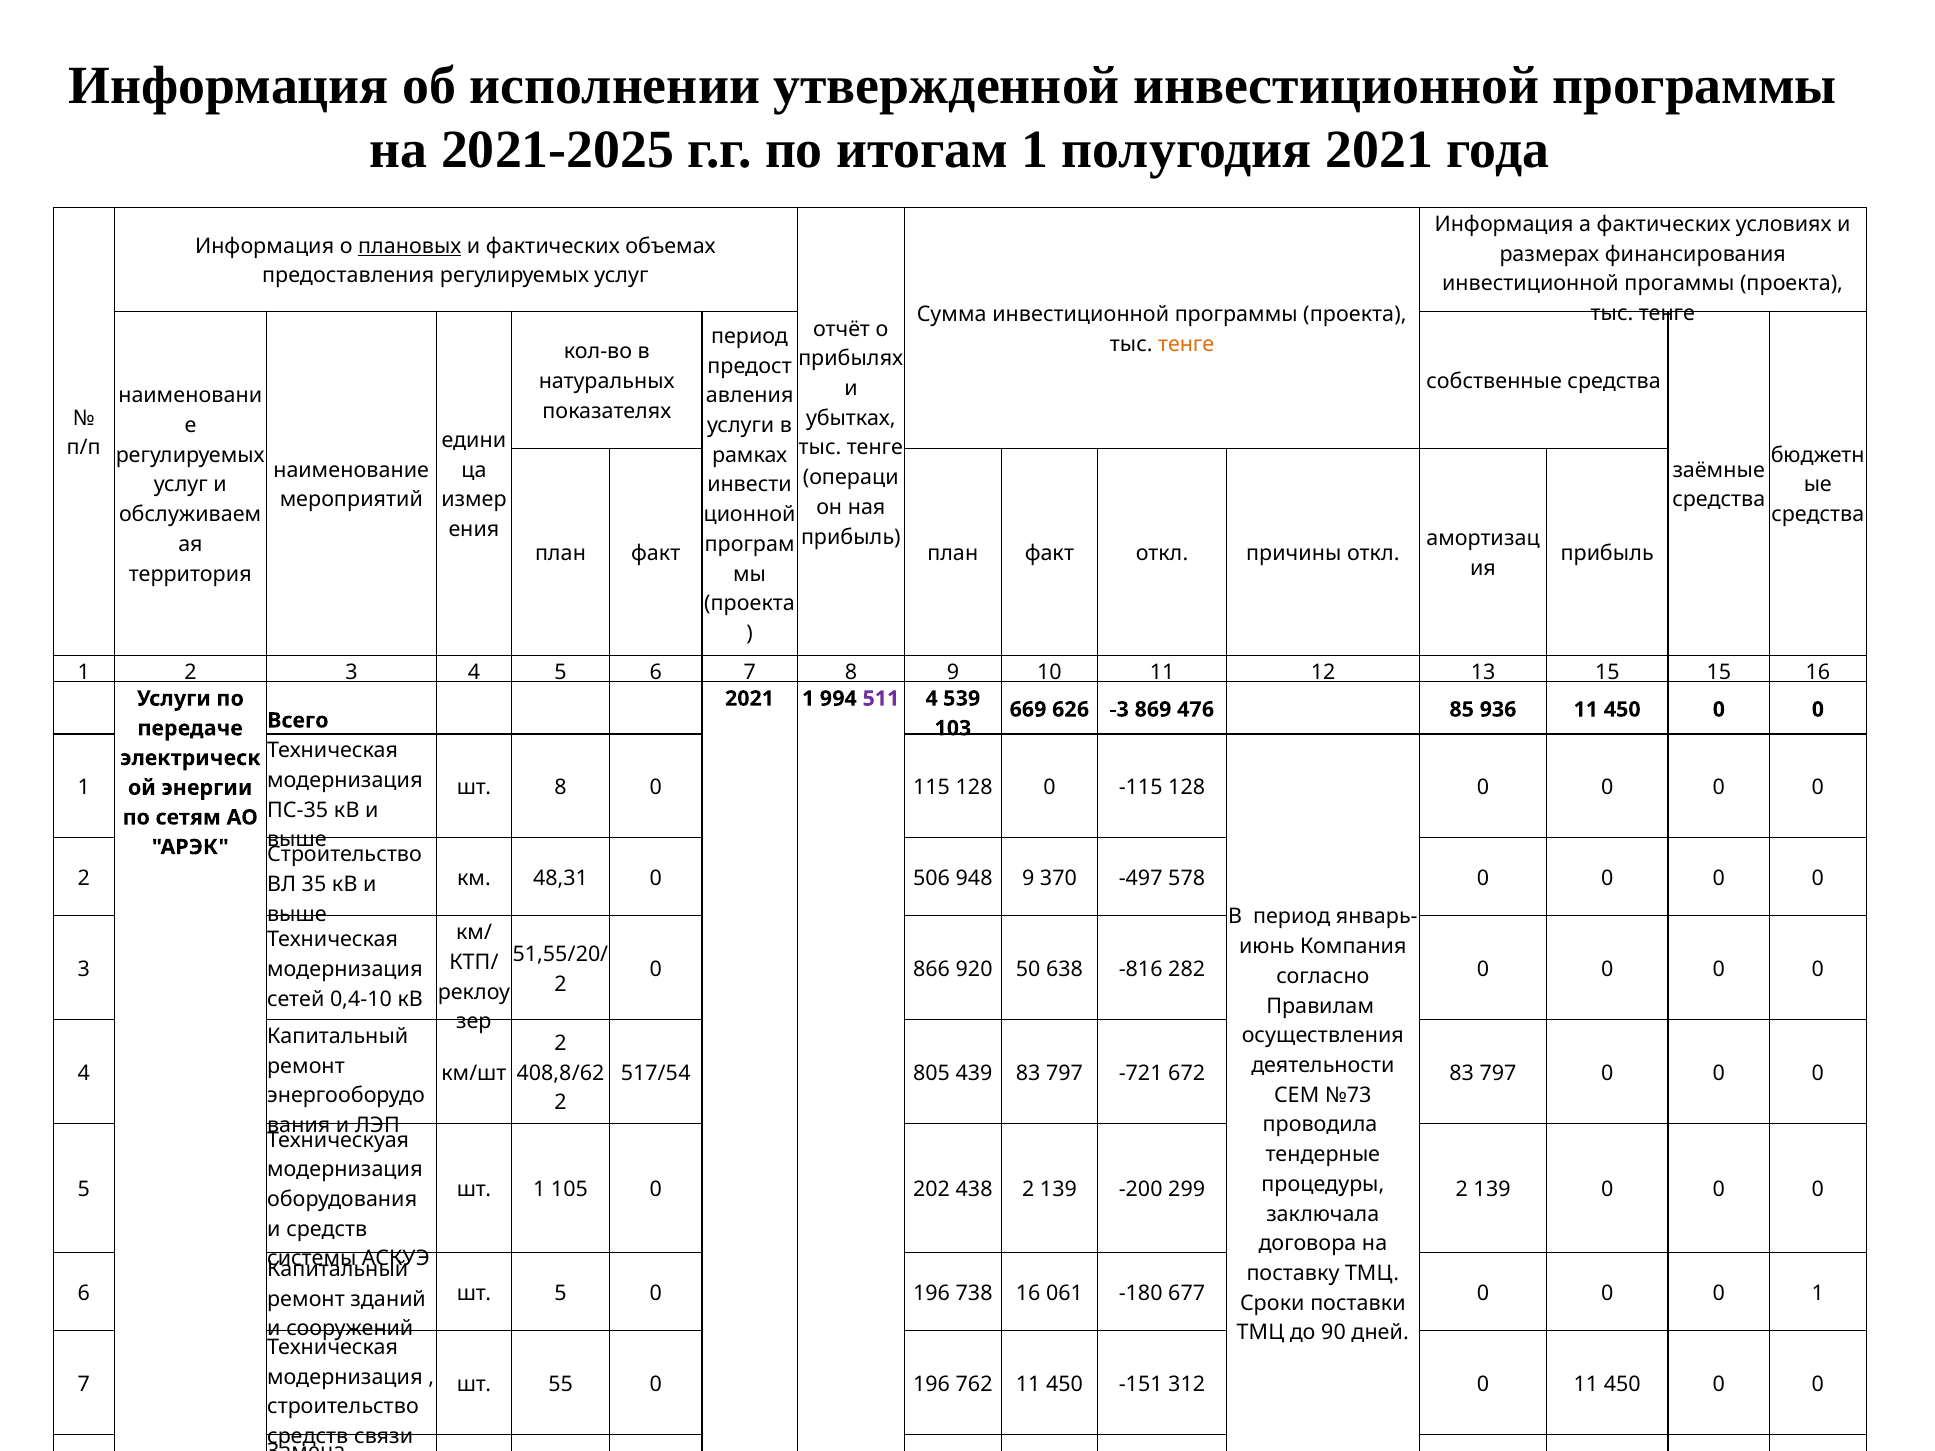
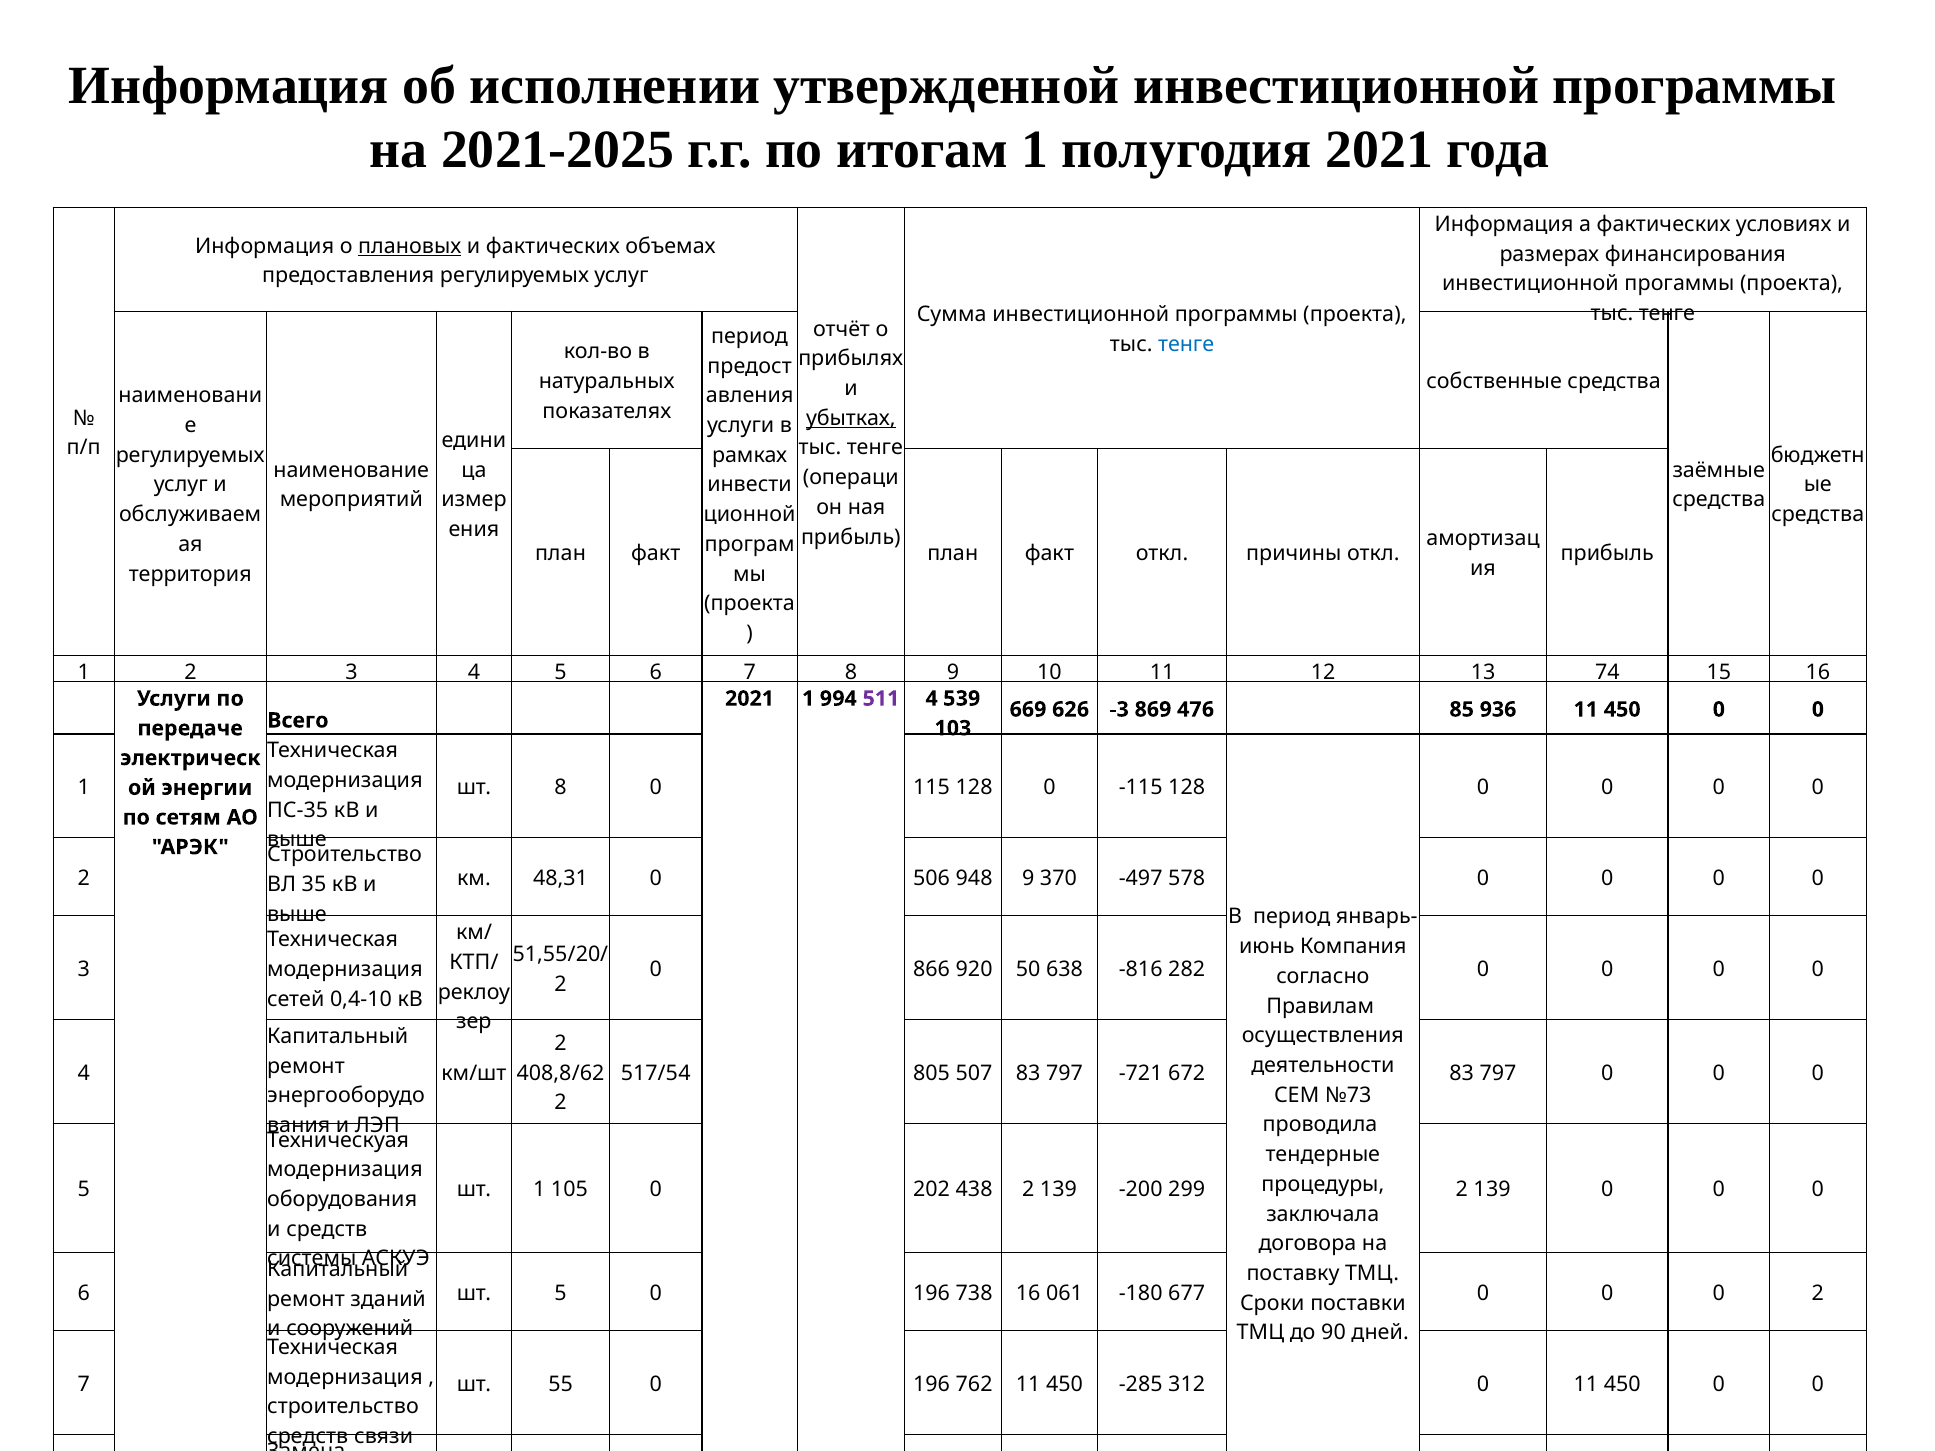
тенге at (1186, 345) colour: orange -> blue
убытках underline: none -> present
13 15: 15 -> 74
439: 439 -> 507
1 at (1818, 1294): 1 -> 2
-151: -151 -> -285
